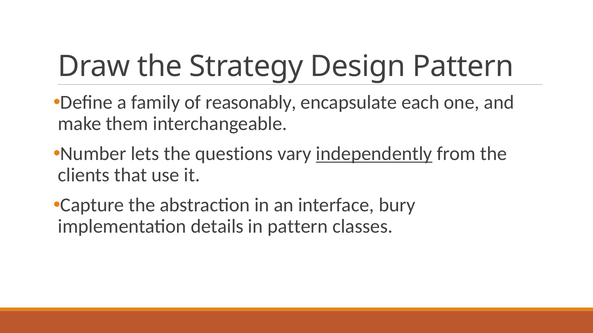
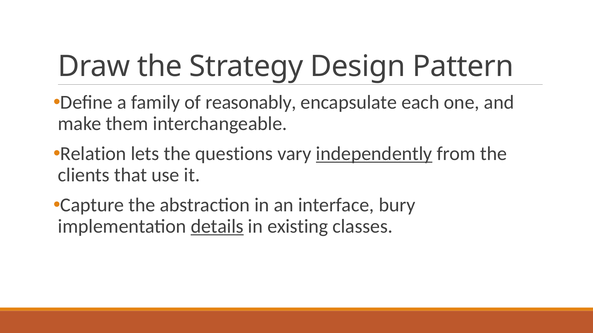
Number: Number -> Relation
details underline: none -> present
in pattern: pattern -> existing
